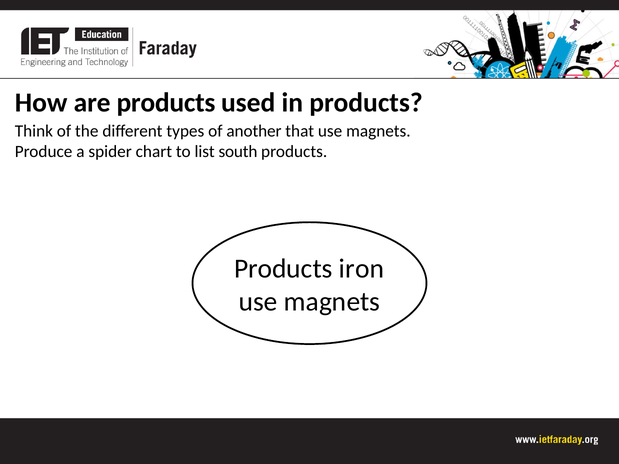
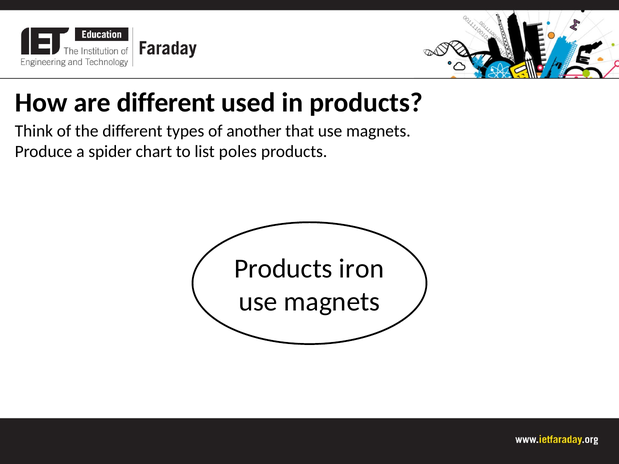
are products: products -> different
south: south -> poles
